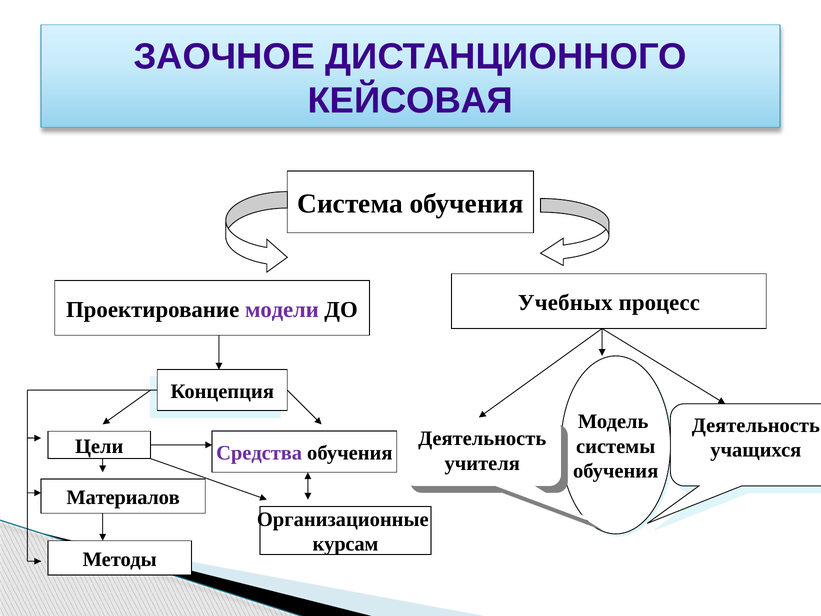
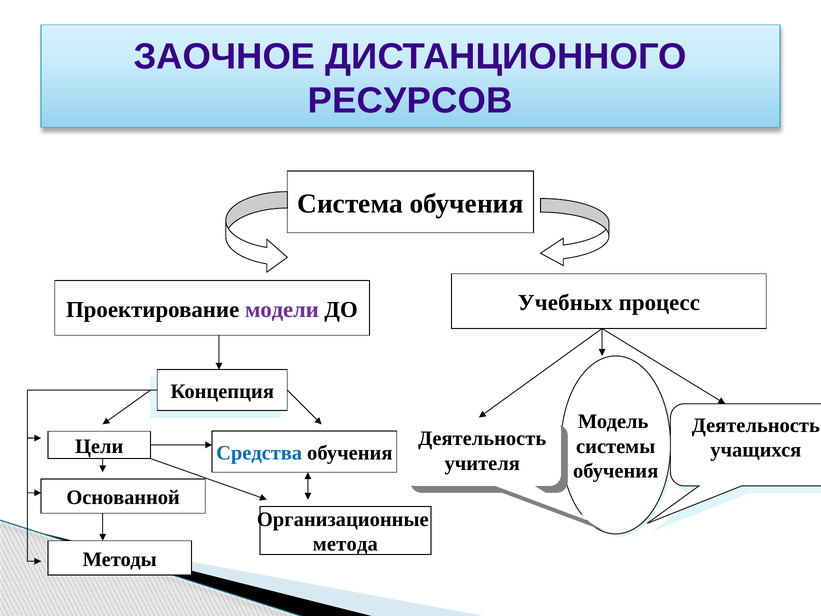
КЕЙСОВАЯ: КЕЙСОВАЯ -> РЕСУРСОВ
Средства colour: purple -> blue
Материалов: Материалов -> Основанной
курсам: курсам -> метода
